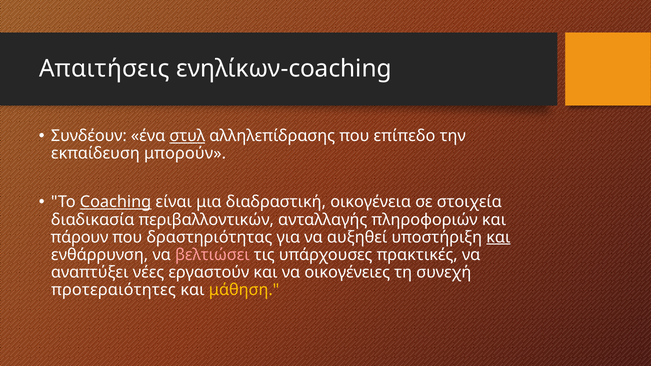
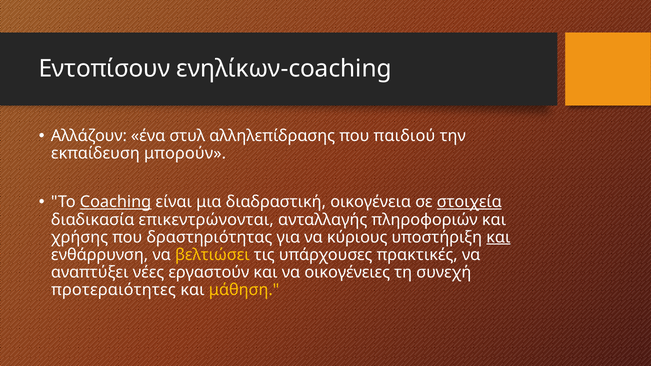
Απαιτήσεις: Απαιτήσεις -> Εντοπίσουν
Συνδέουν: Συνδέουν -> Αλλάζουν
στυλ underline: present -> none
επίπεδο: επίπεδο -> παιδιού
στοιχεία underline: none -> present
περιβαλλοντικών: περιβαλλοντικών -> επικεντρώνονται
πάρουν: πάρουν -> χρήσης
αυξηθεί: αυξηθεί -> κύριους
βελτιώσει colour: pink -> yellow
